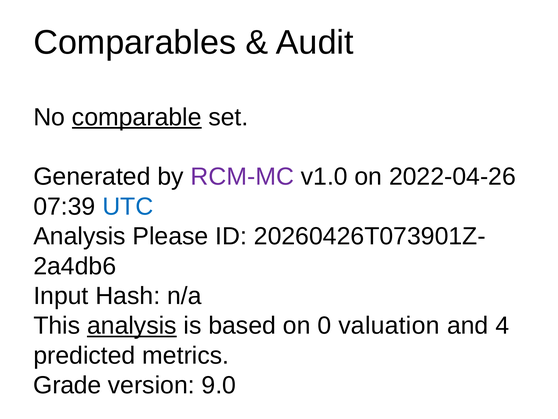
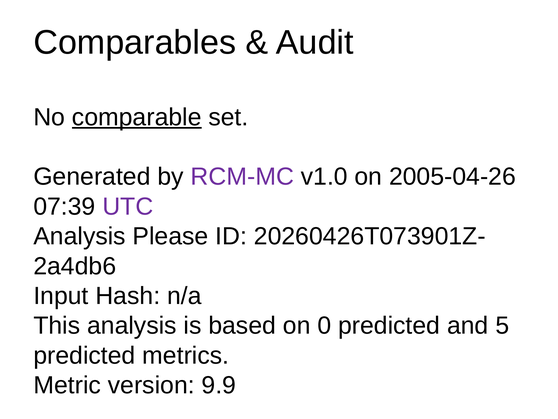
2022-04-26: 2022-04-26 -> 2005-04-26
UTC colour: blue -> purple
analysis at (132, 325) underline: present -> none
0 valuation: valuation -> predicted
4: 4 -> 5
Grade: Grade -> Metric
9.0: 9.0 -> 9.9
